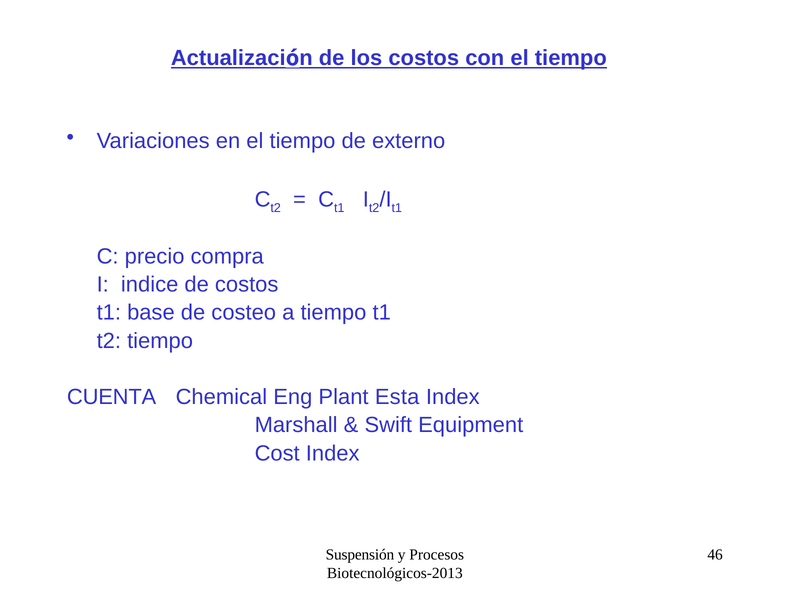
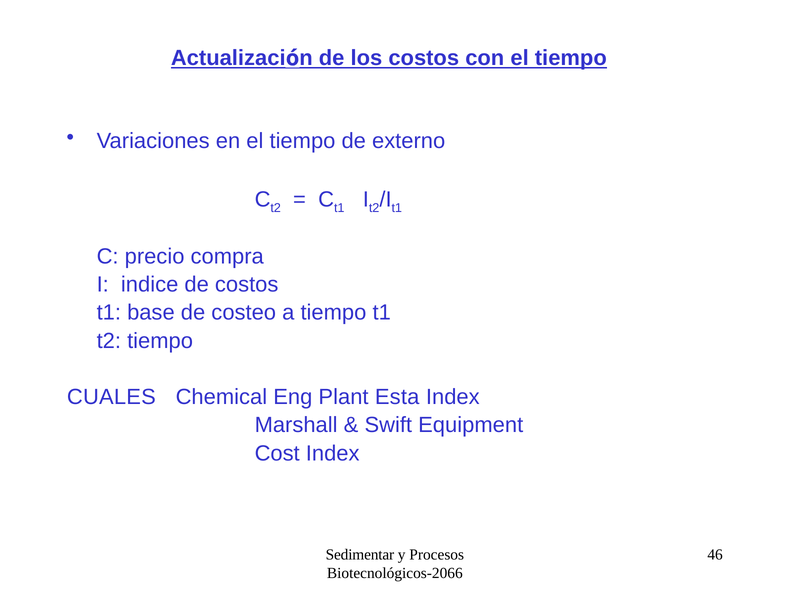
CUENTA: CUENTA -> CUALES
Suspensión: Suspensión -> Sedimentar
Biotecnológicos-2013: Biotecnológicos-2013 -> Biotecnológicos-2066
